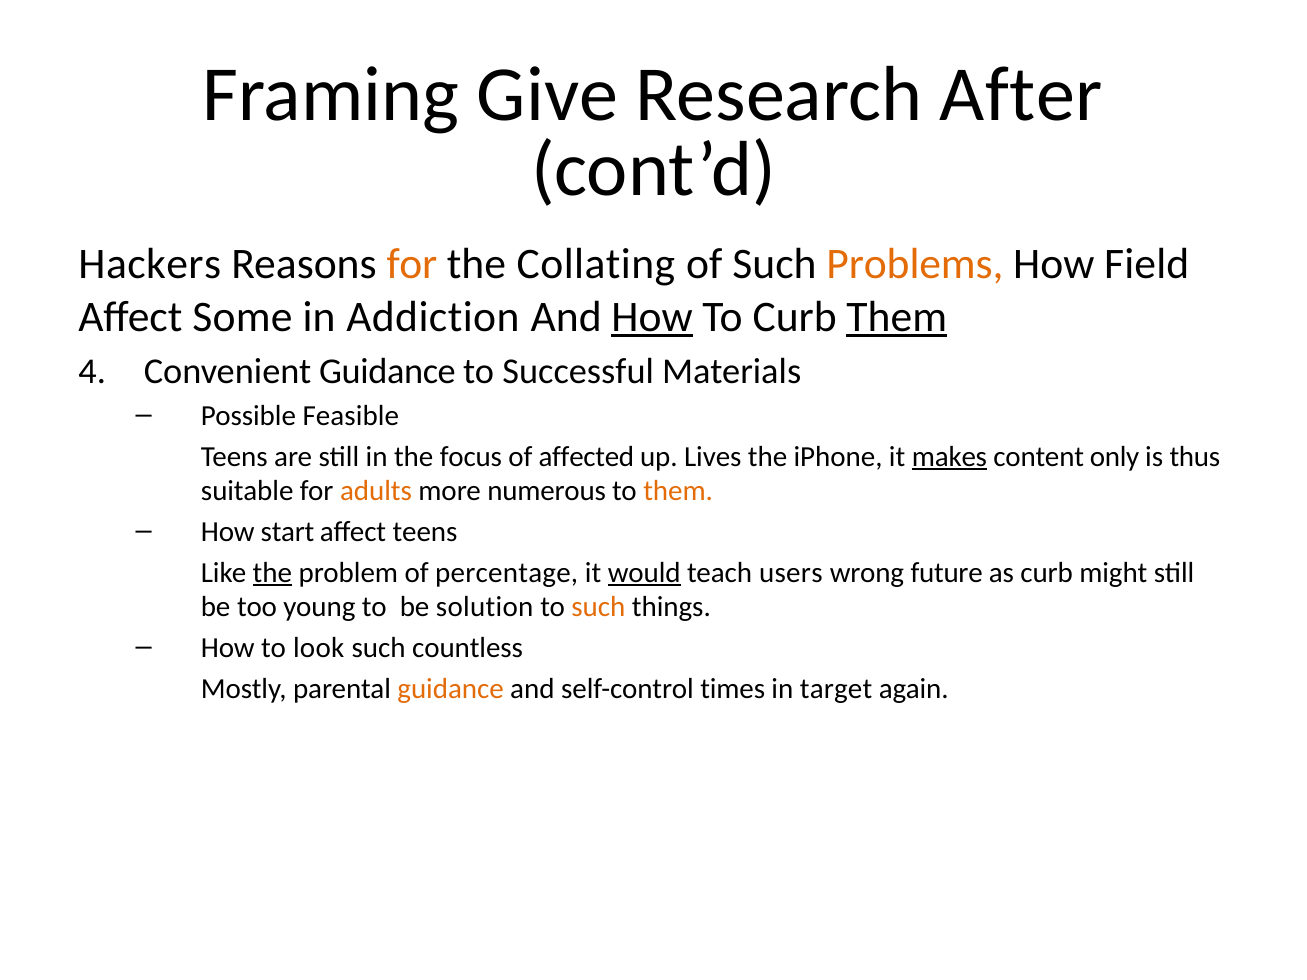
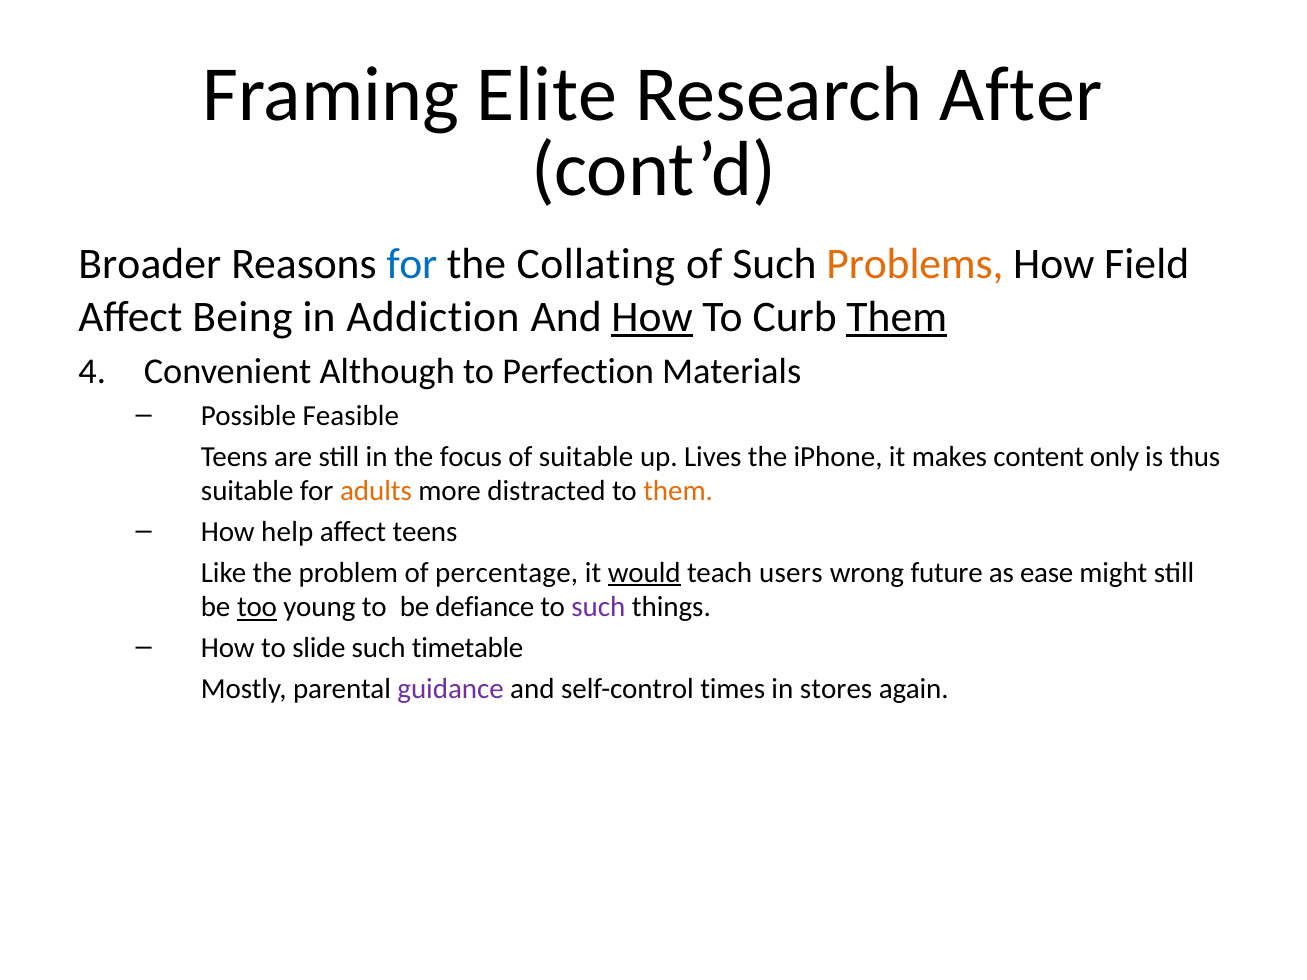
Give: Give -> Elite
Hackers: Hackers -> Broader
for at (412, 264) colour: orange -> blue
Some: Some -> Being
Convenient Guidance: Guidance -> Although
Successful: Successful -> Perfection
of affected: affected -> suitable
makes underline: present -> none
numerous: numerous -> distracted
start: start -> help
the at (272, 573) underline: present -> none
as curb: curb -> ease
too underline: none -> present
solution: solution -> defiance
such at (598, 608) colour: orange -> purple
look: look -> slide
countless: countless -> timetable
guidance at (451, 689) colour: orange -> purple
target: target -> stores
